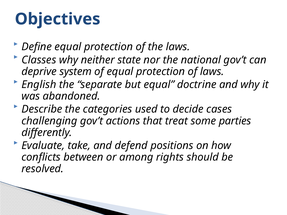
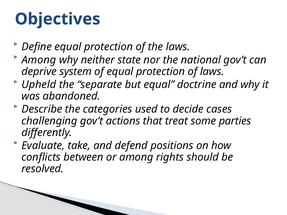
Classes at (39, 60): Classes -> Among
English: English -> Upheld
